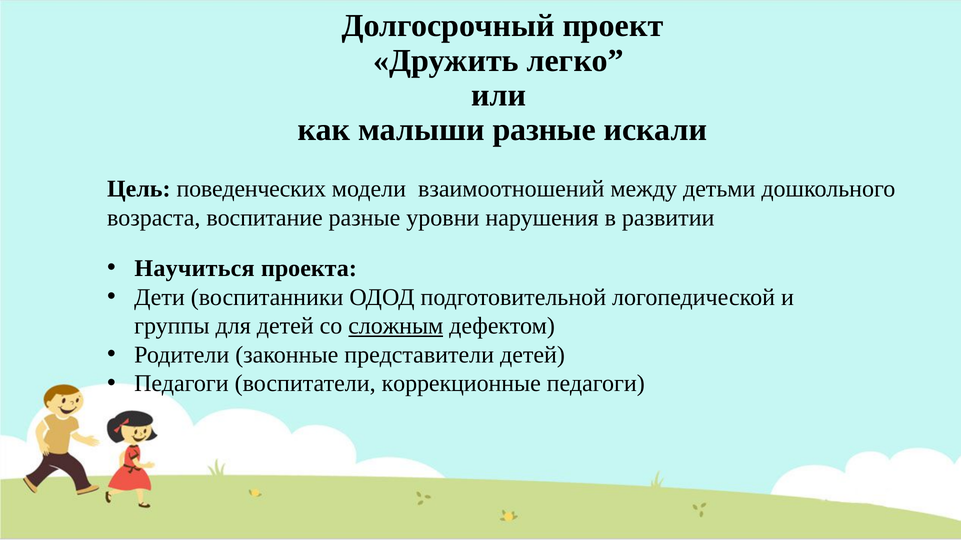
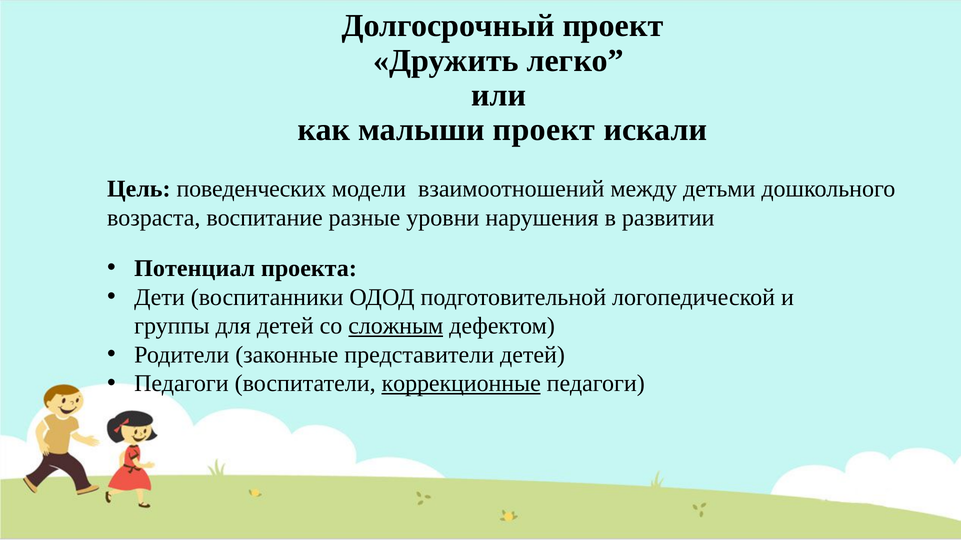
малыши разные: разные -> проект
Научиться: Научиться -> Потенциал
коррекционные underline: none -> present
